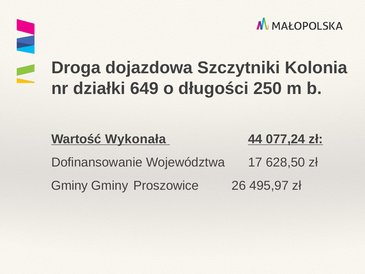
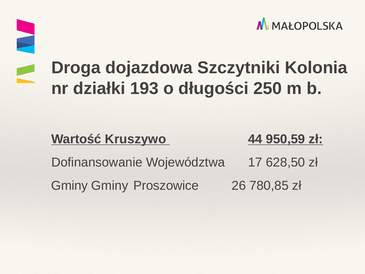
649: 649 -> 193
Wykonała: Wykonała -> Kruszywo
077,24: 077,24 -> 950,59
495,97: 495,97 -> 780,85
